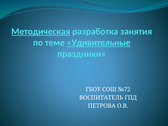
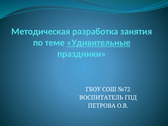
Методическая underline: present -> none
